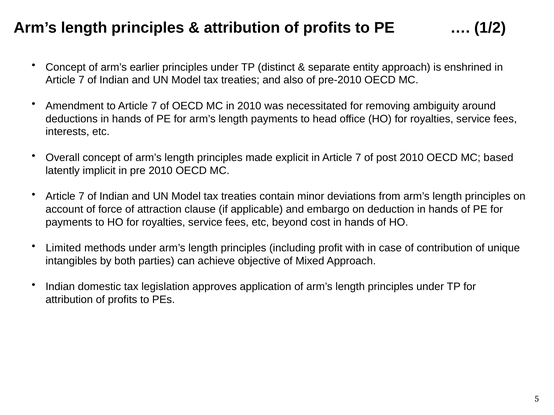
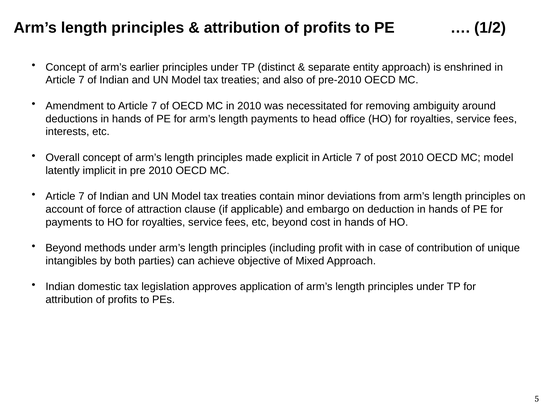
MC based: based -> model
Limited at (63, 248): Limited -> Beyond
